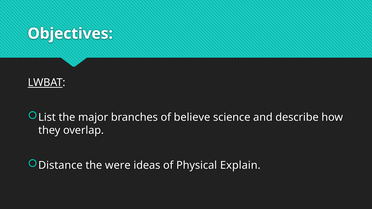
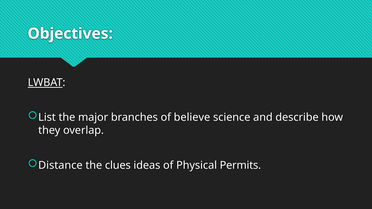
were: were -> clues
Explain: Explain -> Permits
